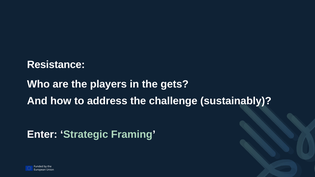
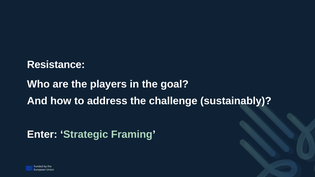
gets: gets -> goal
